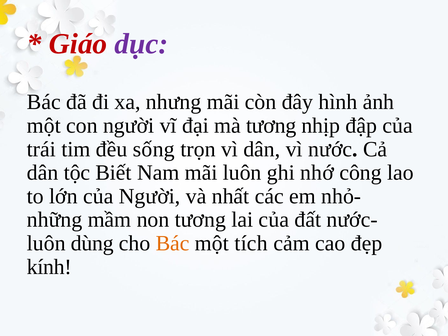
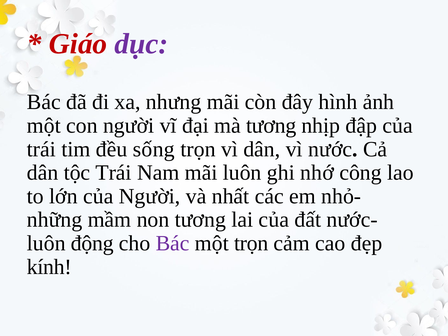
tộc Biết: Biết -> Trái
dùng: dùng -> động
Bác at (173, 243) colour: orange -> purple
một tích: tích -> trọn
